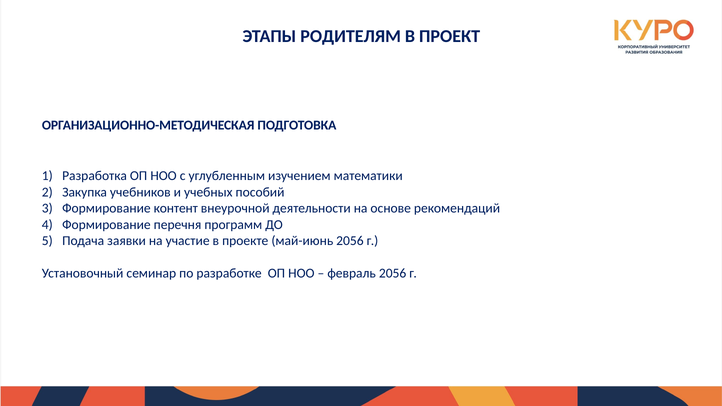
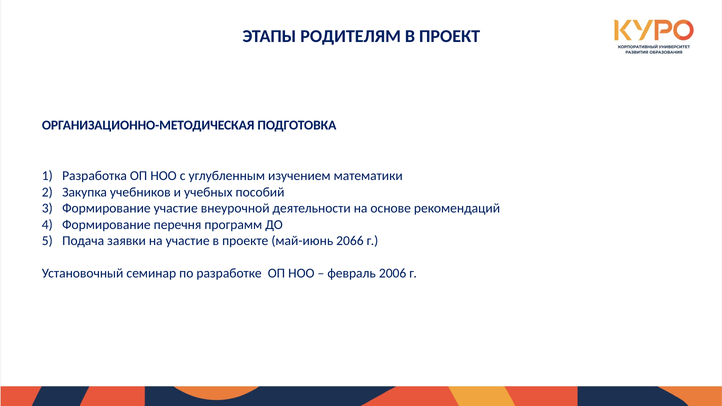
Формирование контент: контент -> участие
май-июнь 2056: 2056 -> 2066
февраль 2056: 2056 -> 2006
